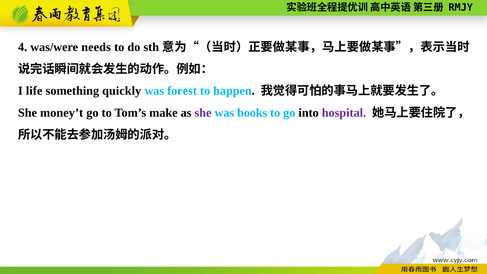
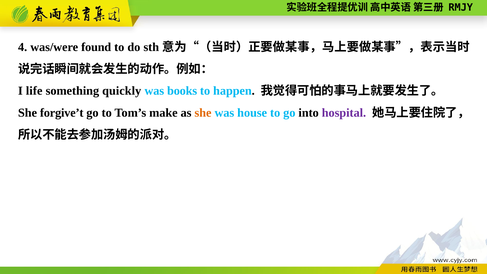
needs: needs -> found
forest: forest -> books
money’t: money’t -> forgive’t
she at (203, 113) colour: purple -> orange
books: books -> house
